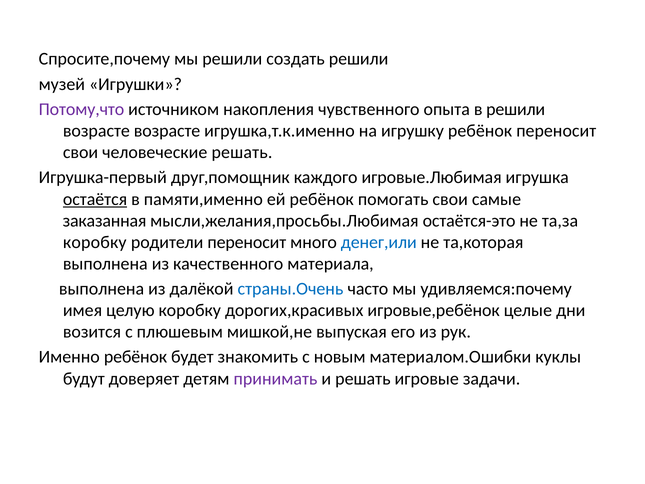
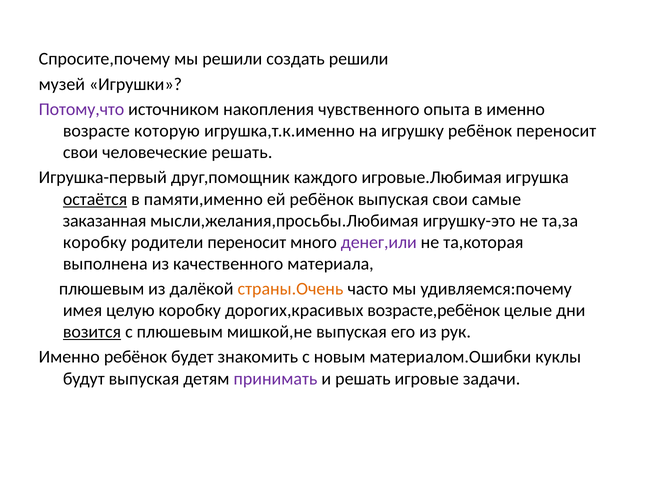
в решили: решили -> именно
возрасте возрасте: возрасте -> которую
ребёнок помогать: помогать -> выпуская
остаётся-это: остаётся-это -> игрушку-это
денег,или colour: blue -> purple
выполнена at (102, 289): выполнена -> плюшевым
страны.Очень colour: blue -> orange
игровые,ребёнок: игровые,ребёнок -> возрасте,ребёнок
возится underline: none -> present
будут доверяет: доверяет -> выпуская
